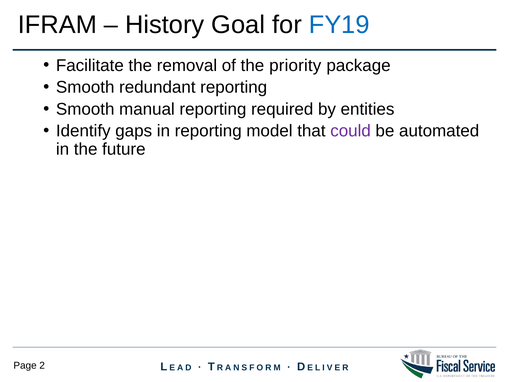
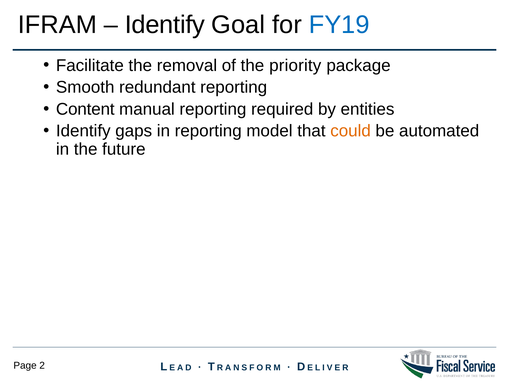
History at (165, 25): History -> Identify
Smooth at (85, 109): Smooth -> Content
could colour: purple -> orange
